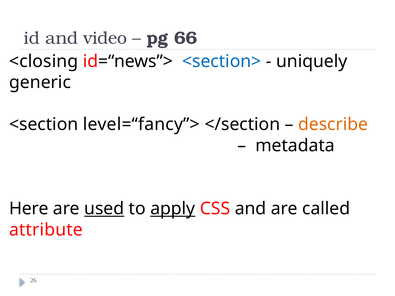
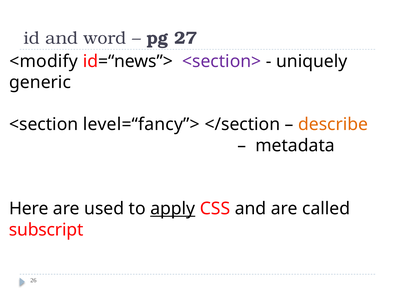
video: video -> word
66: 66 -> 27
<closing: <closing -> <modify
<section> colour: blue -> purple
used underline: present -> none
attribute: attribute -> subscript
